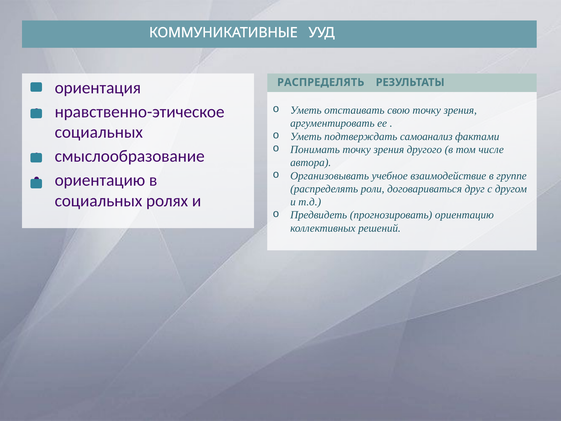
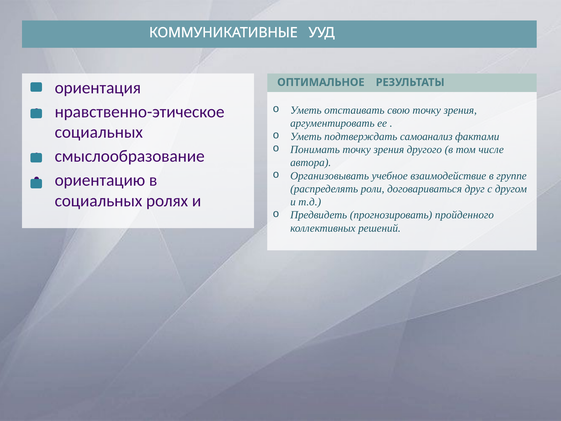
РАСПРЕДЕЛЯТЬ at (321, 82): РАСПРЕДЕЛЯТЬ -> ОПТИМАЛЬНОЕ
прогнозировать ориентацию: ориентацию -> пройденного
